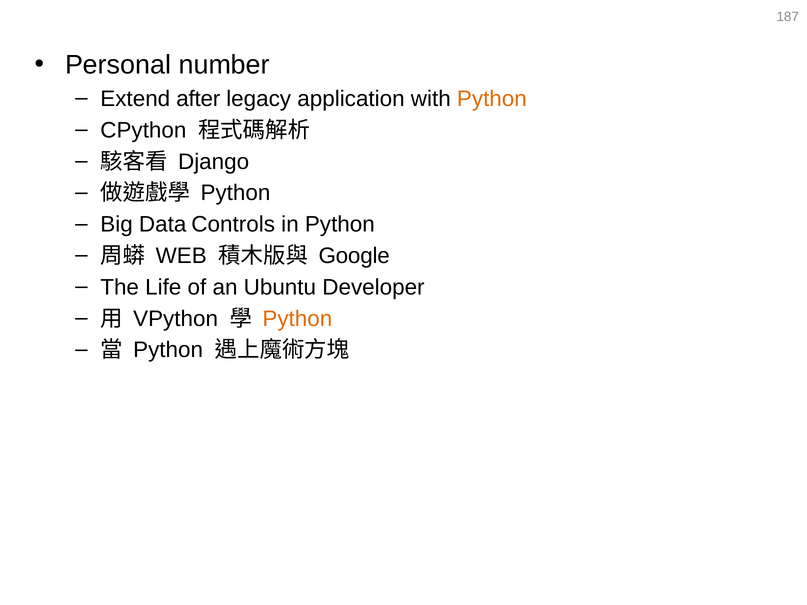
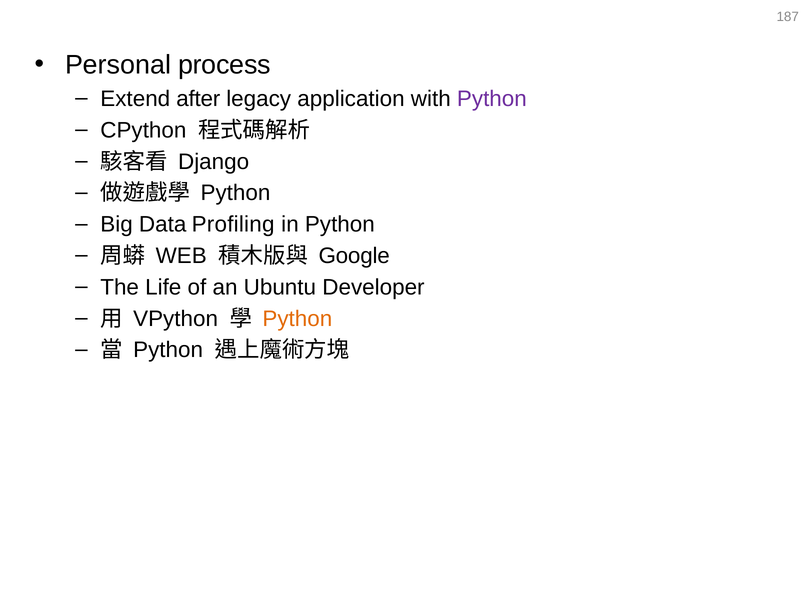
number: number -> process
Python at (492, 99) colour: orange -> purple
Controls: Controls -> Profiling
